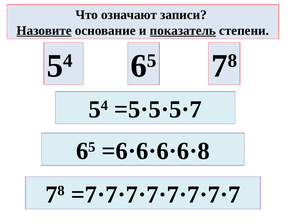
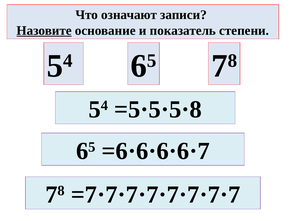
показатель underline: present -> none
=5·5·5·7: =5·5·5·7 -> =5·5·5·8
=6·6·6·6·8: =6·6·6·6·8 -> =6·6·6·6·7
